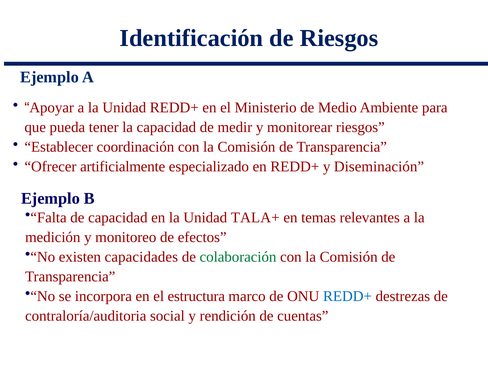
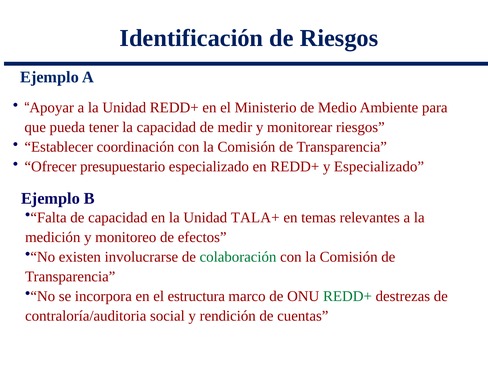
artificialmente: artificialmente -> presupuestario
y Diseminación: Diseminación -> Especializado
capacidades: capacidades -> involucrarse
REDD+ at (347, 296) colour: blue -> green
